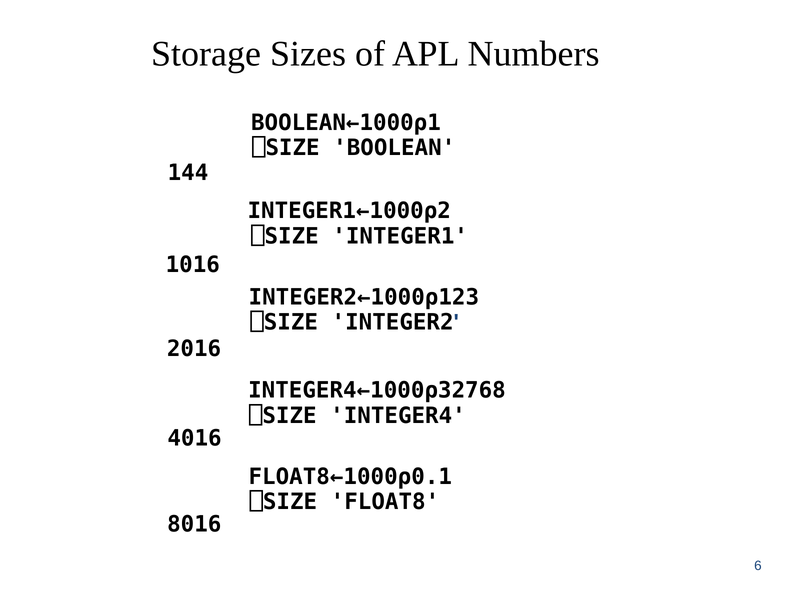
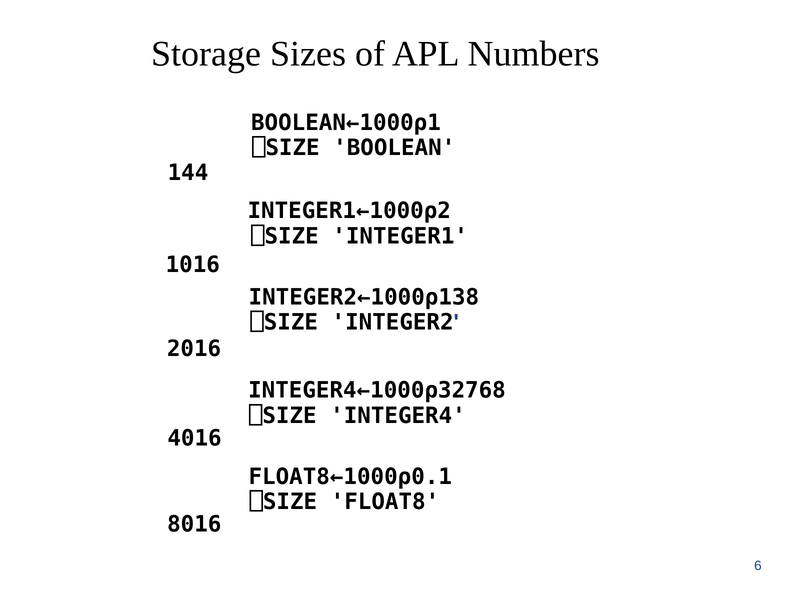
INTEGER2←1000⍴123: INTEGER2←1000⍴123 -> INTEGER2←1000⍴138
